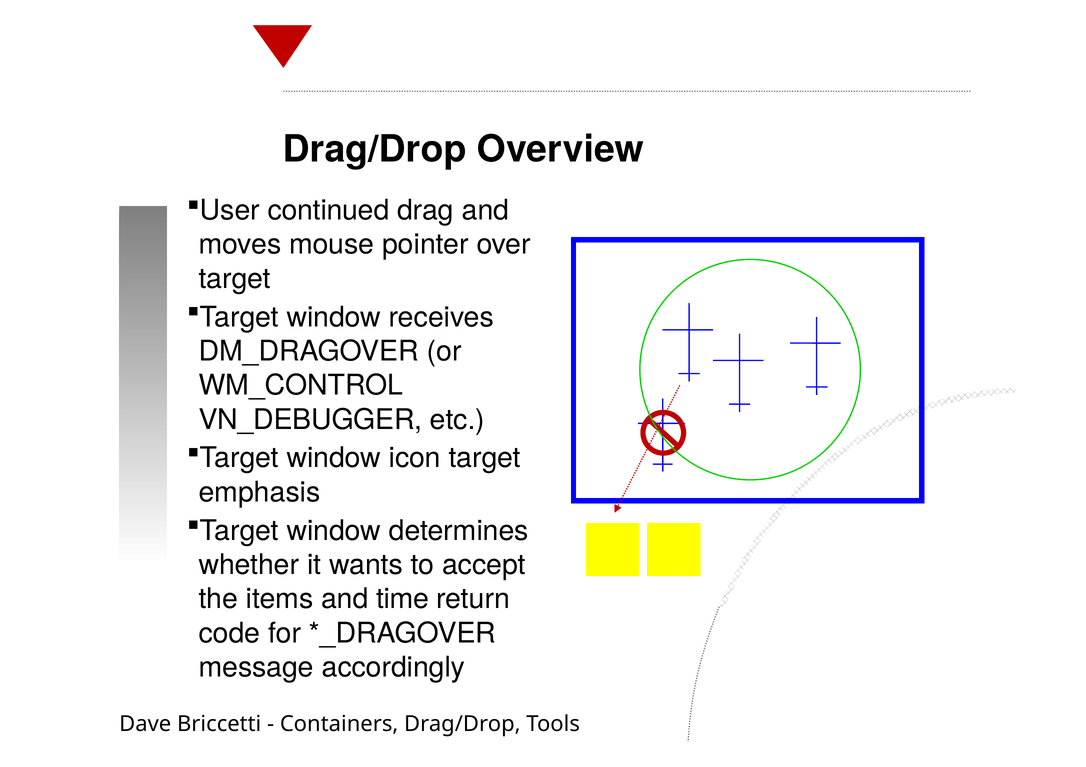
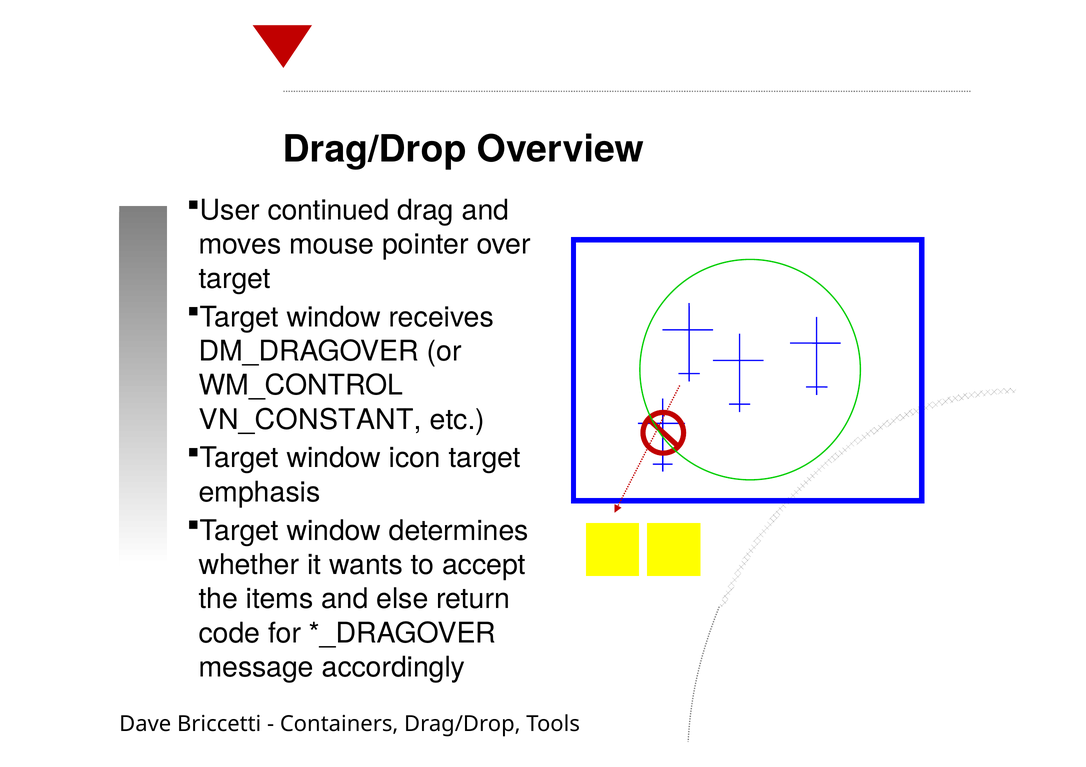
VN_DEBUGGER: VN_DEBUGGER -> VN_CONSTANT
time: time -> else
